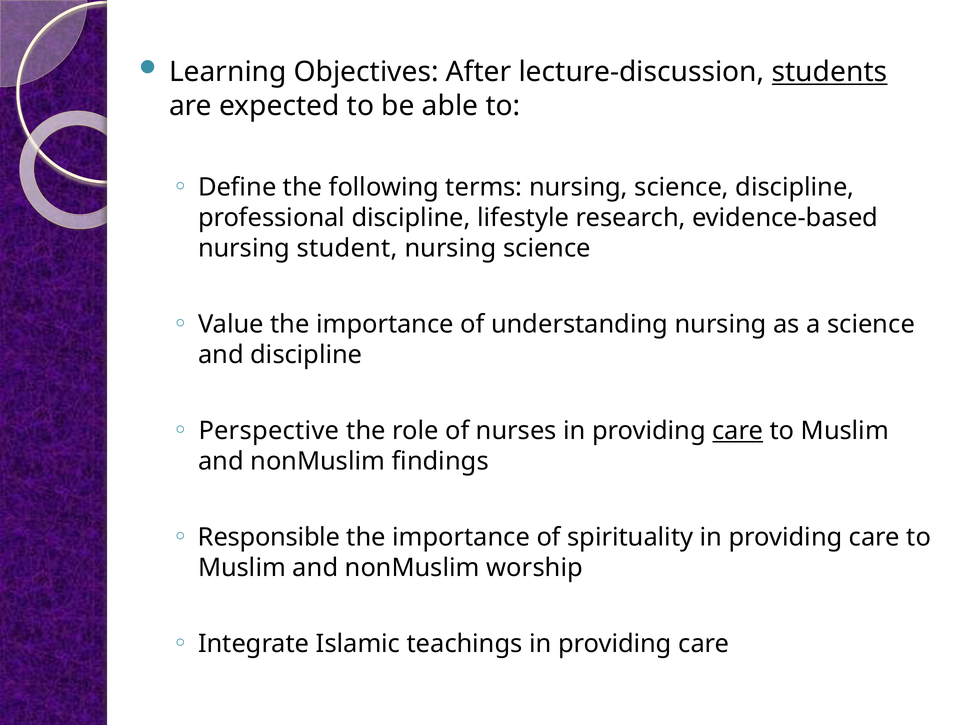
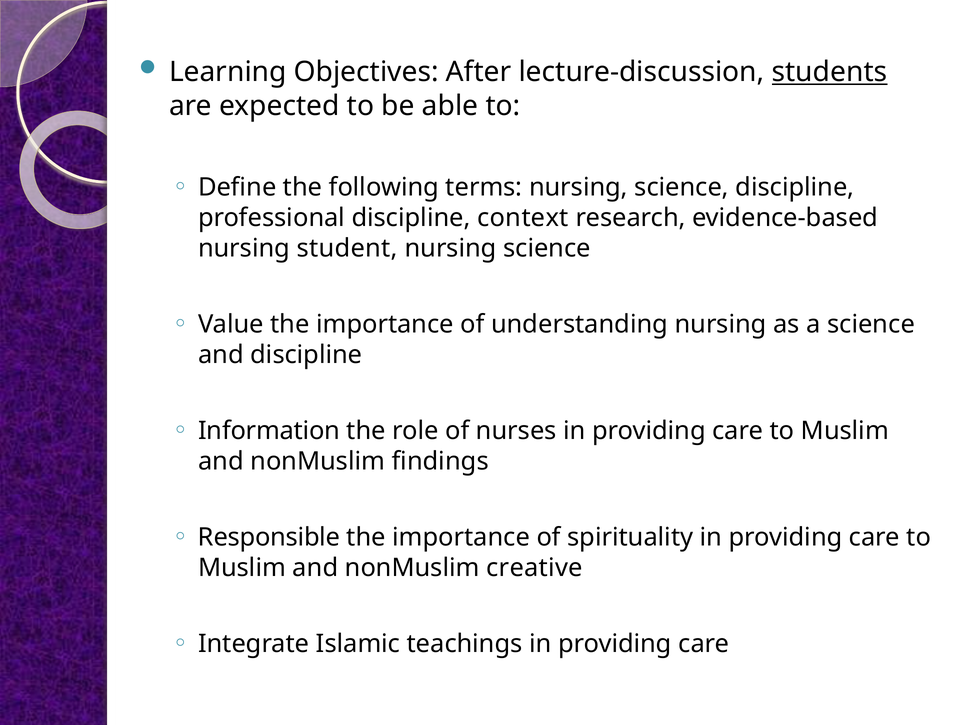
lifestyle: lifestyle -> context
Perspective: Perspective -> Information
care at (738, 431) underline: present -> none
worship: worship -> creative
